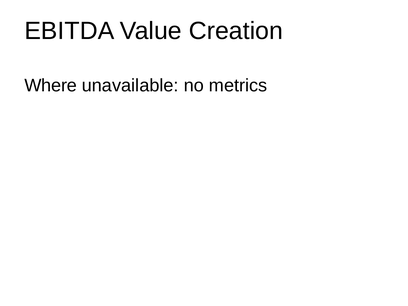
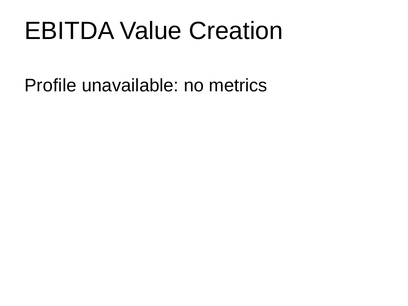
Where: Where -> Profile
